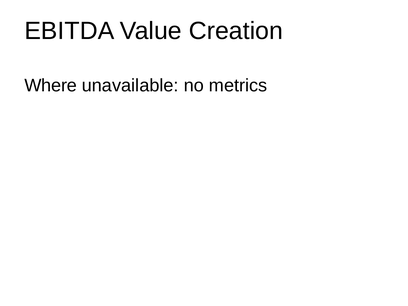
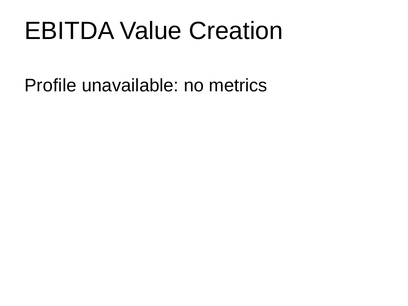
Where: Where -> Profile
